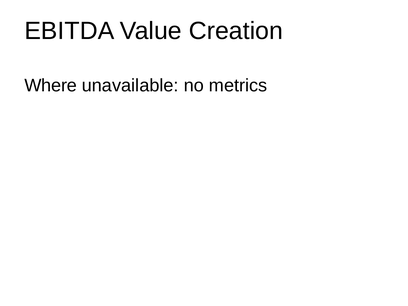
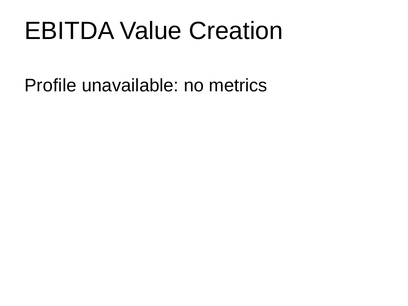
Where: Where -> Profile
